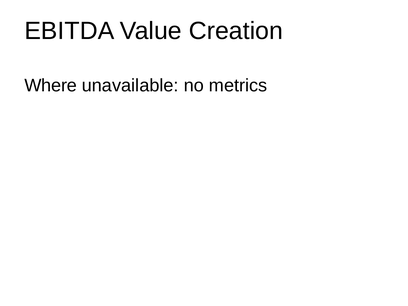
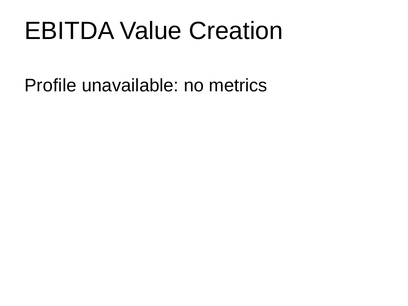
Where: Where -> Profile
